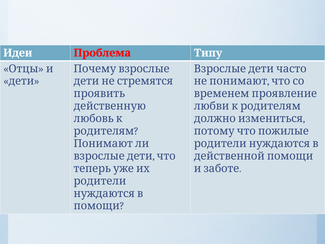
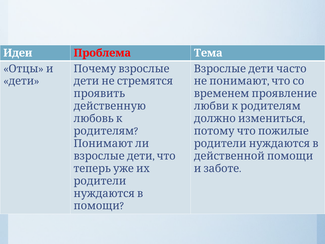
Типу: Типу -> Тема
